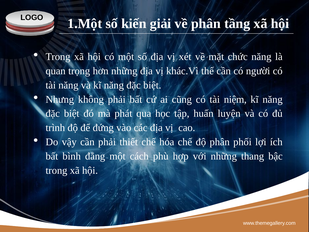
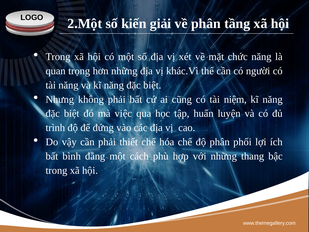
1.Một: 1.Một -> 2.Một
phát: phát -> việc
